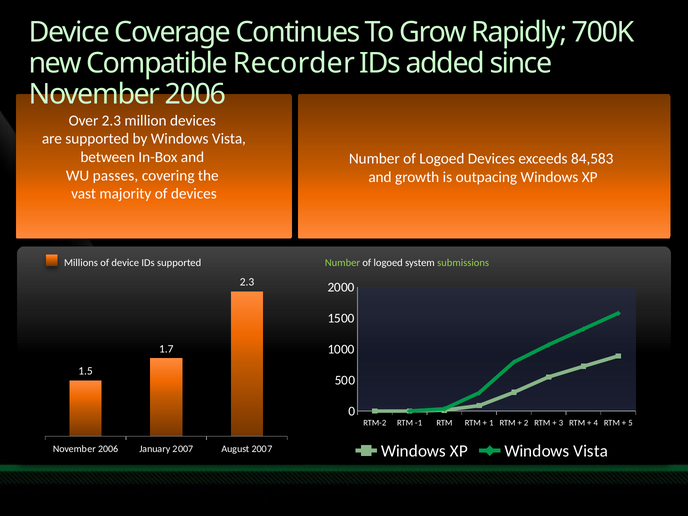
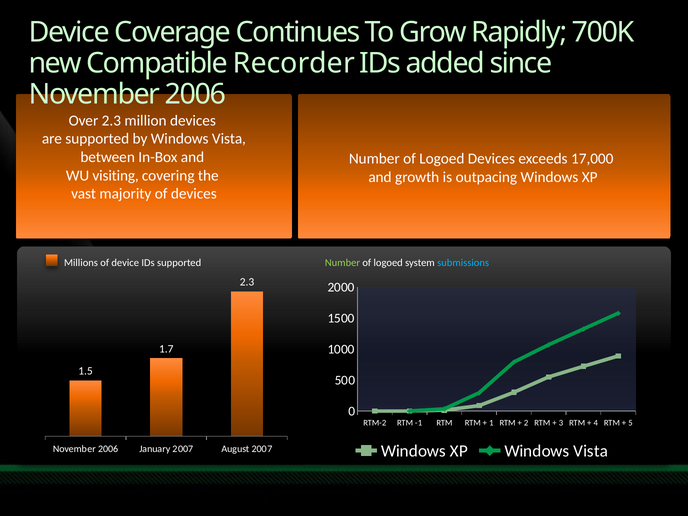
84,583: 84,583 -> 17,000
passes: passes -> visiting
submissions colour: light green -> light blue
